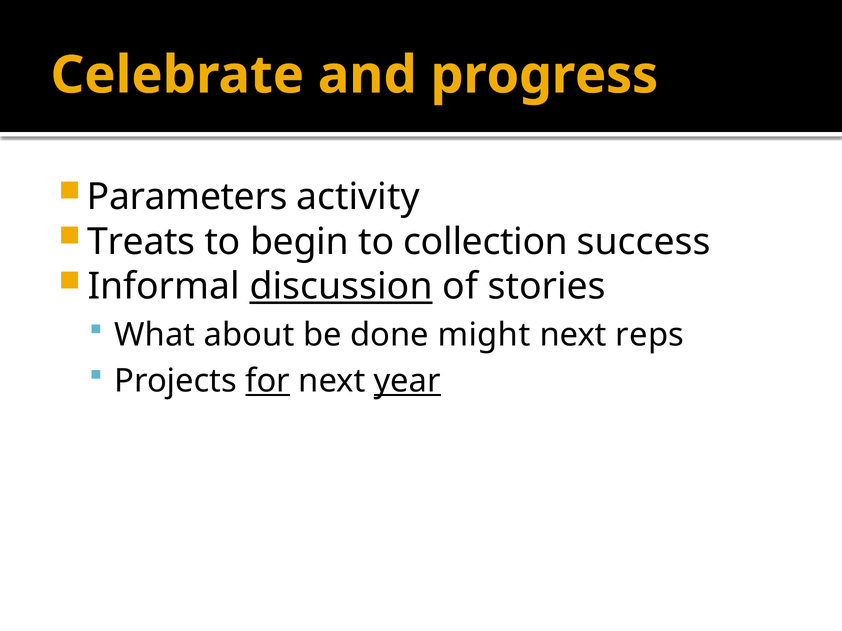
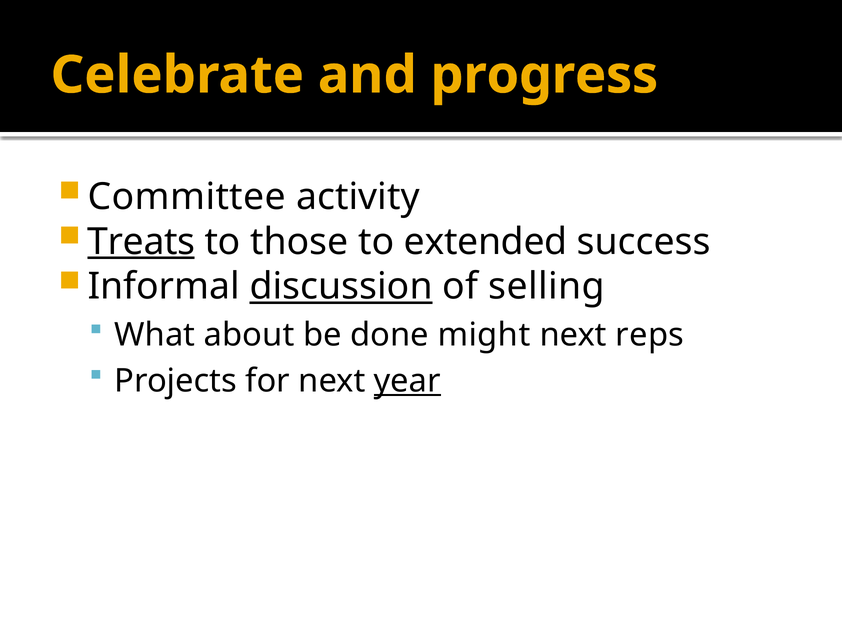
Parameters: Parameters -> Committee
Treats underline: none -> present
begin: begin -> those
collection: collection -> extended
stories: stories -> selling
for underline: present -> none
